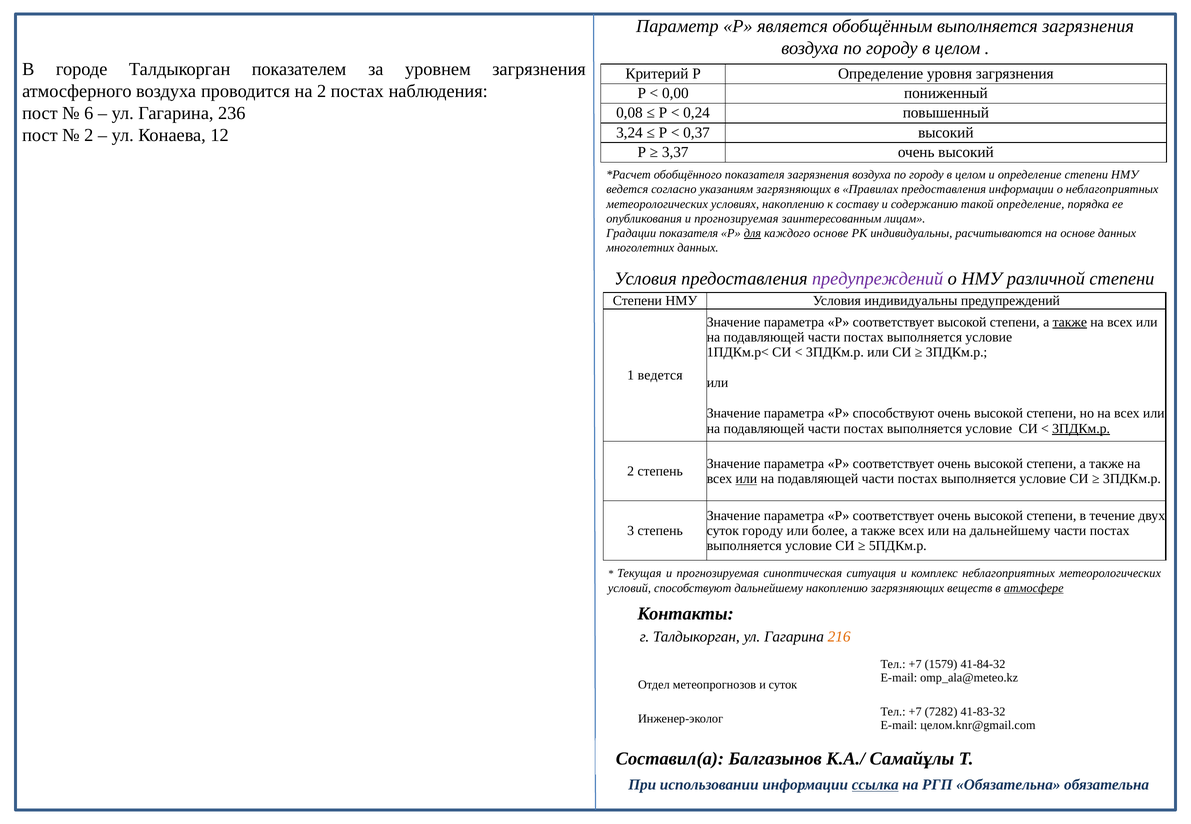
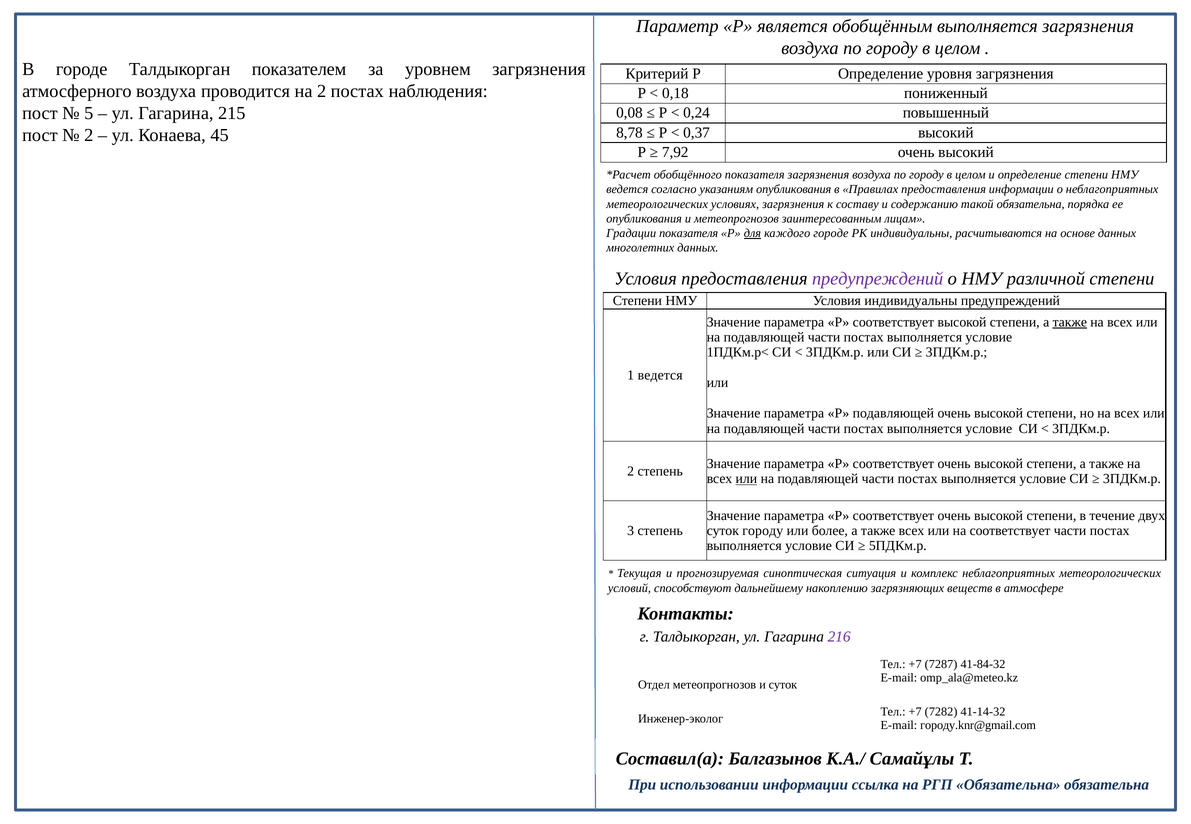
0,00: 0,00 -> 0,18
6: 6 -> 5
236: 236 -> 215
3,24: 3,24 -> 8,78
12: 12 -> 45
3,37: 3,37 -> 7,92
указаниям загрязняющих: загрязняющих -> опубликования
условиях накоплению: накоплению -> загрязнения
такой определение: определение -> обязательна
опубликования и прогнозируемая: прогнозируемая -> метеопрогнозов
каждого основе: основе -> городе
Р способствуют: способствуют -> подавляющей
3ПДКм.р at (1081, 429) underline: present -> none
на дальнейшему: дальнейшему -> соответствует
атмосфере underline: present -> none
216 colour: orange -> purple
1579: 1579 -> 7287
41-83-32: 41-83-32 -> 41-14-32
целом.knr@gmail.com: целом.knr@gmail.com -> городу.knr@gmail.com
ссылка underline: present -> none
